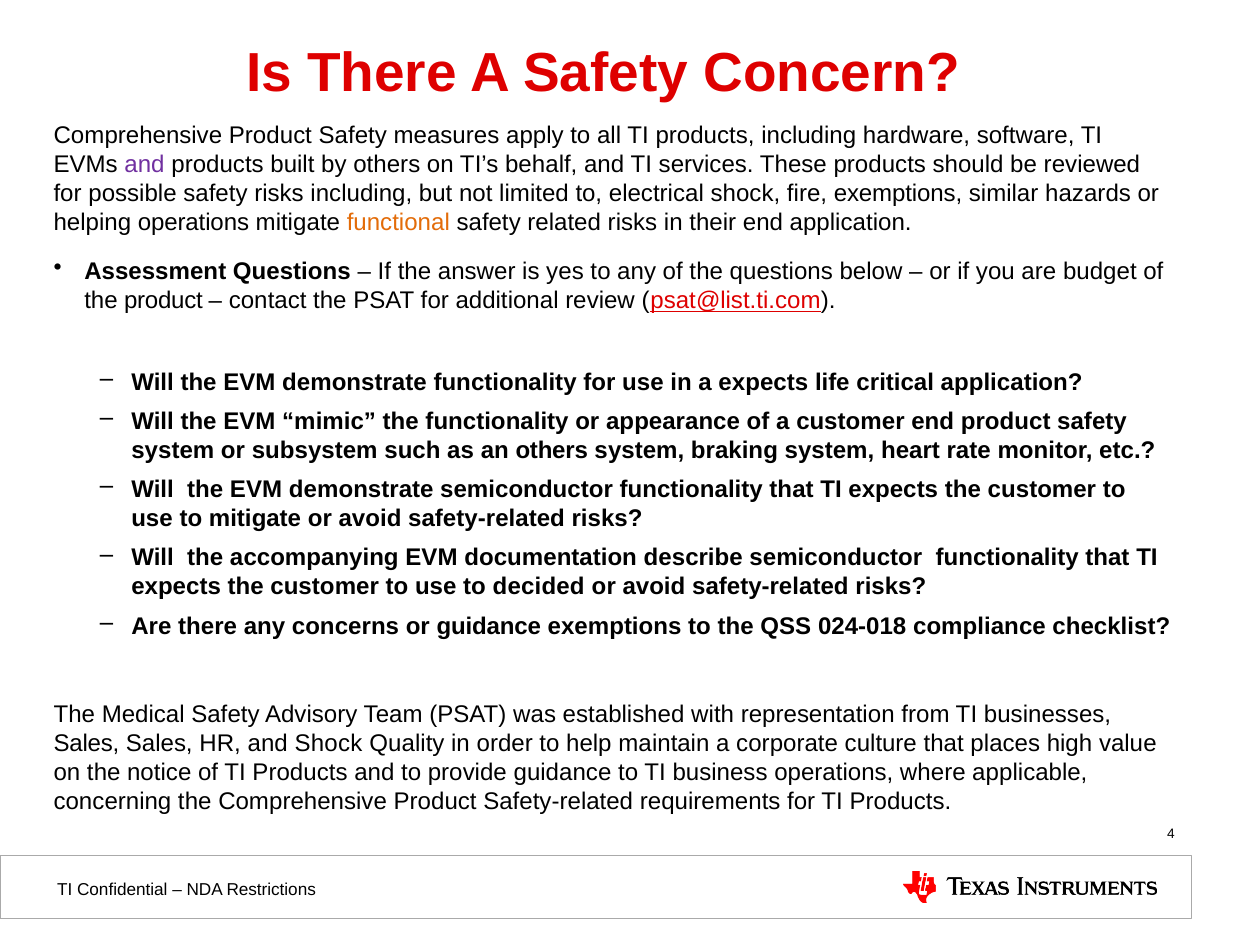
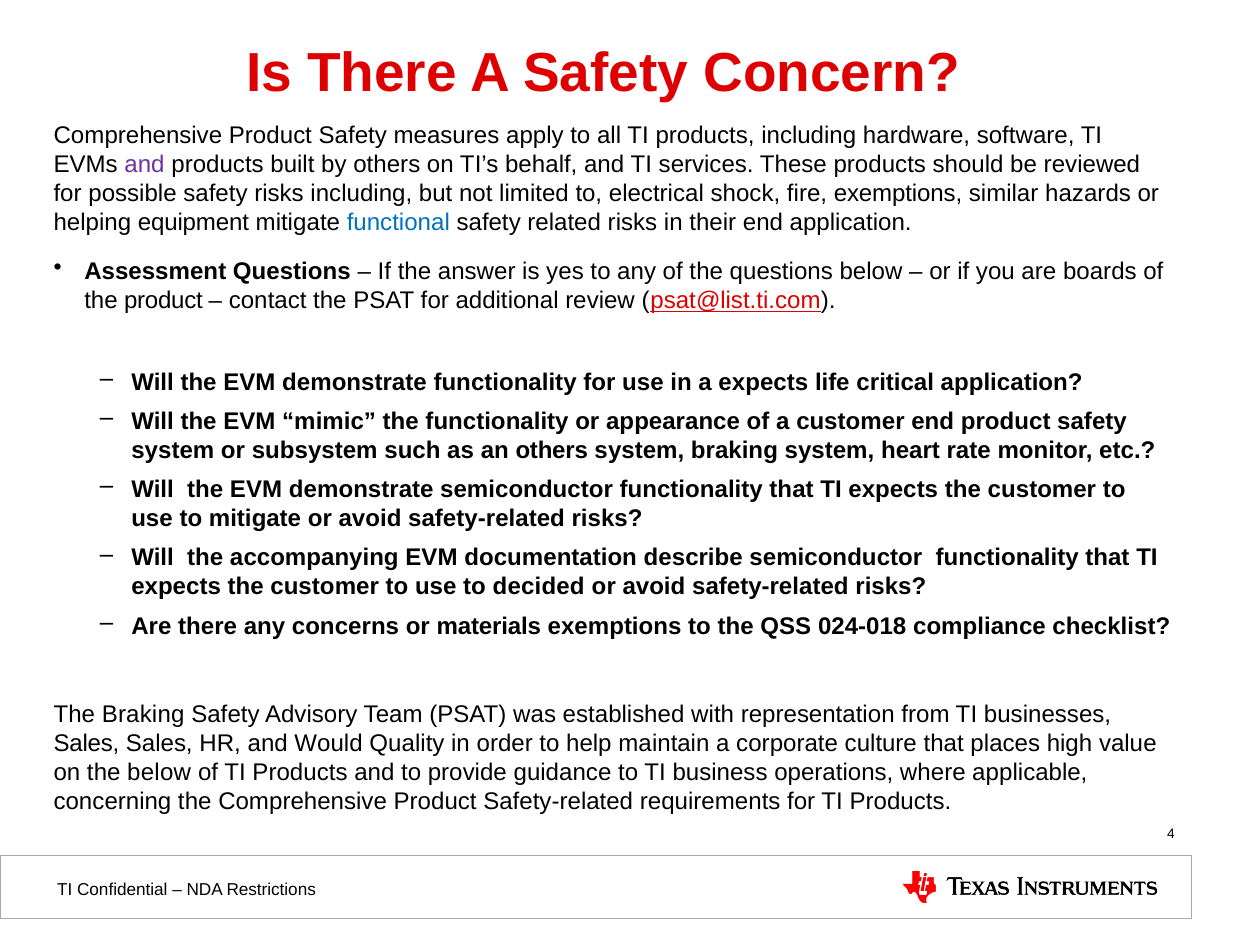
helping operations: operations -> equipment
functional colour: orange -> blue
budget: budget -> boards
or guidance: guidance -> materials
The Medical: Medical -> Braking
and Shock: Shock -> Would
the notice: notice -> below
